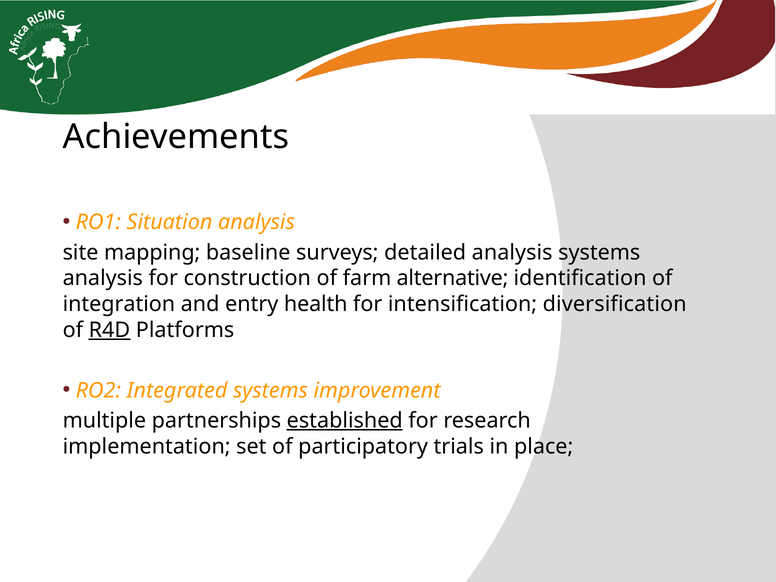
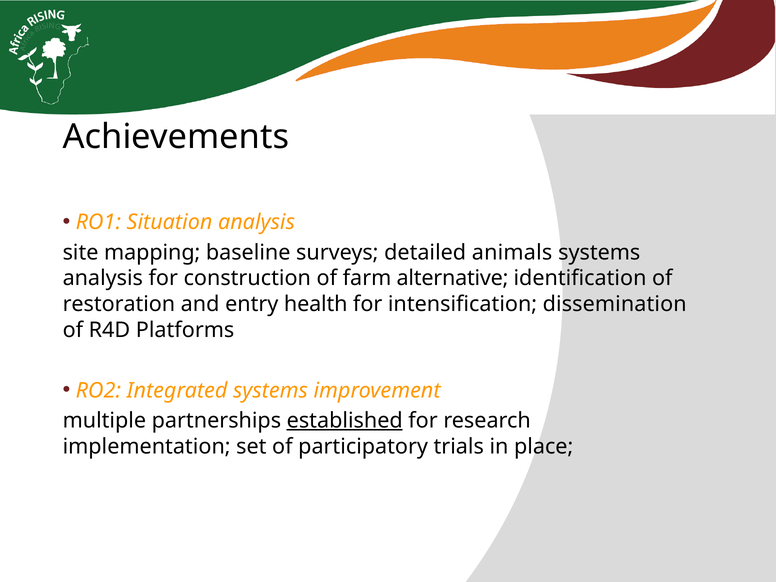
detailed analysis: analysis -> animals
integration: integration -> restoration
diversification: diversification -> dissemination
R4D underline: present -> none
